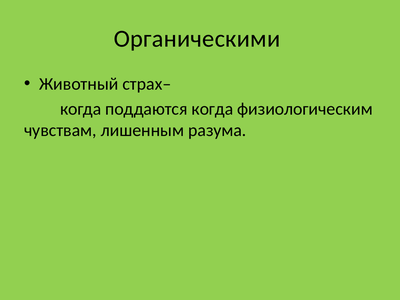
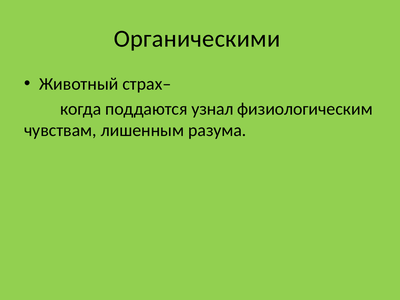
поддаются когда: когда -> узнал
